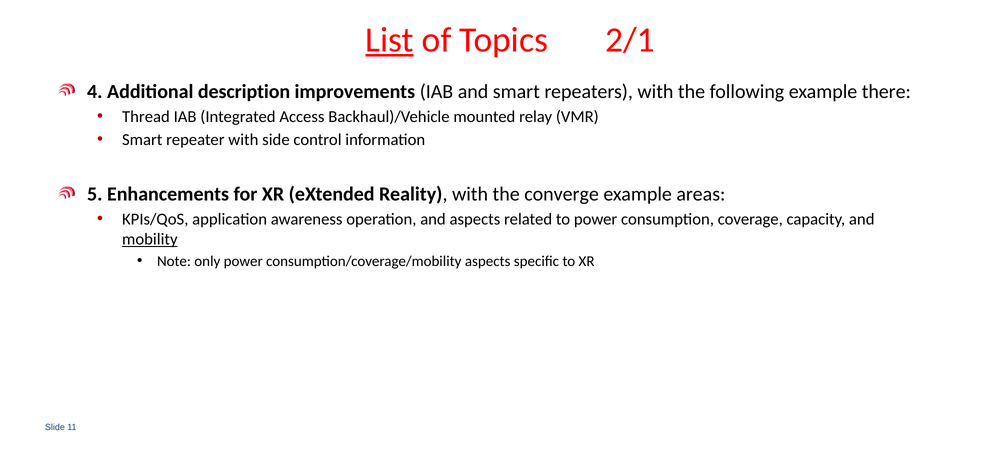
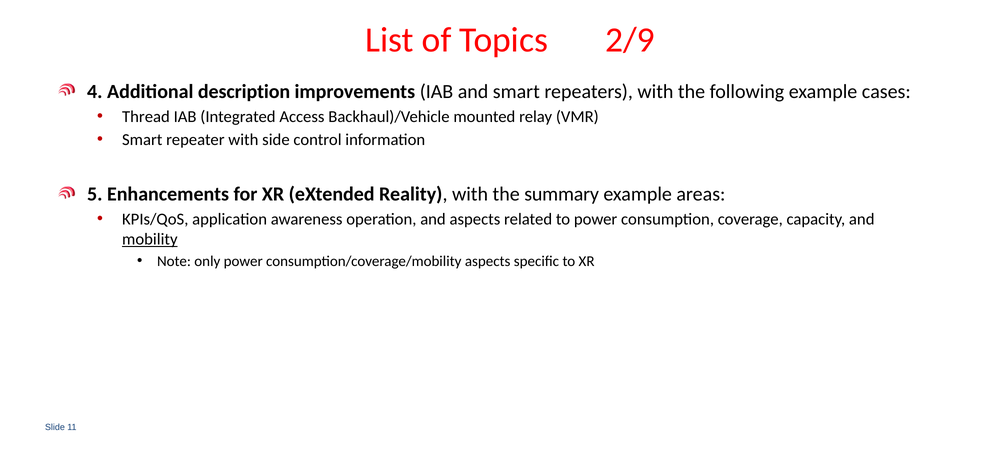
List underline: present -> none
2/1: 2/1 -> 2/9
there: there -> cases
converge: converge -> summary
